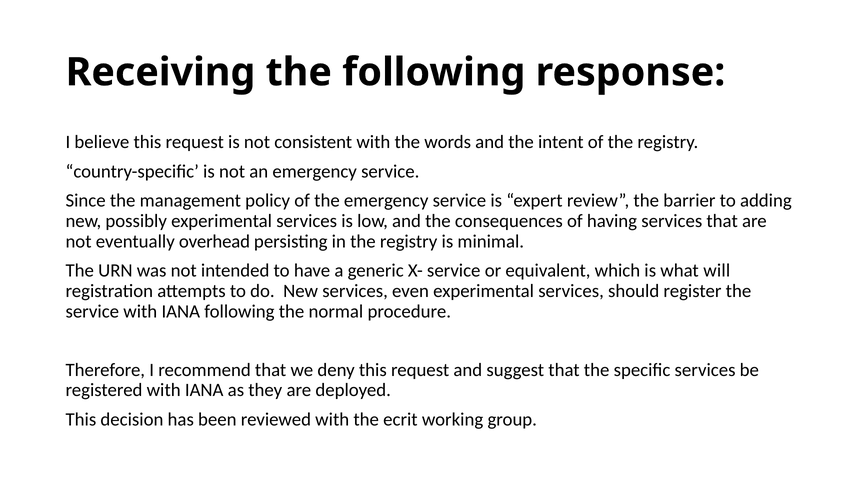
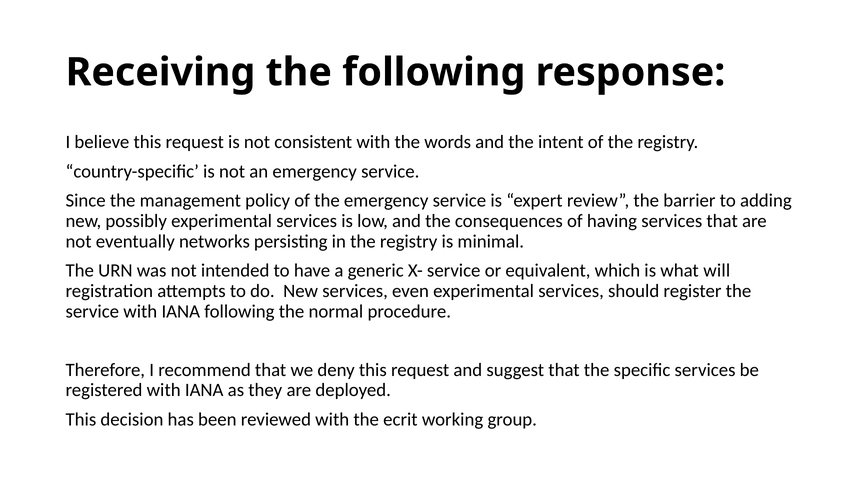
overhead: overhead -> networks
